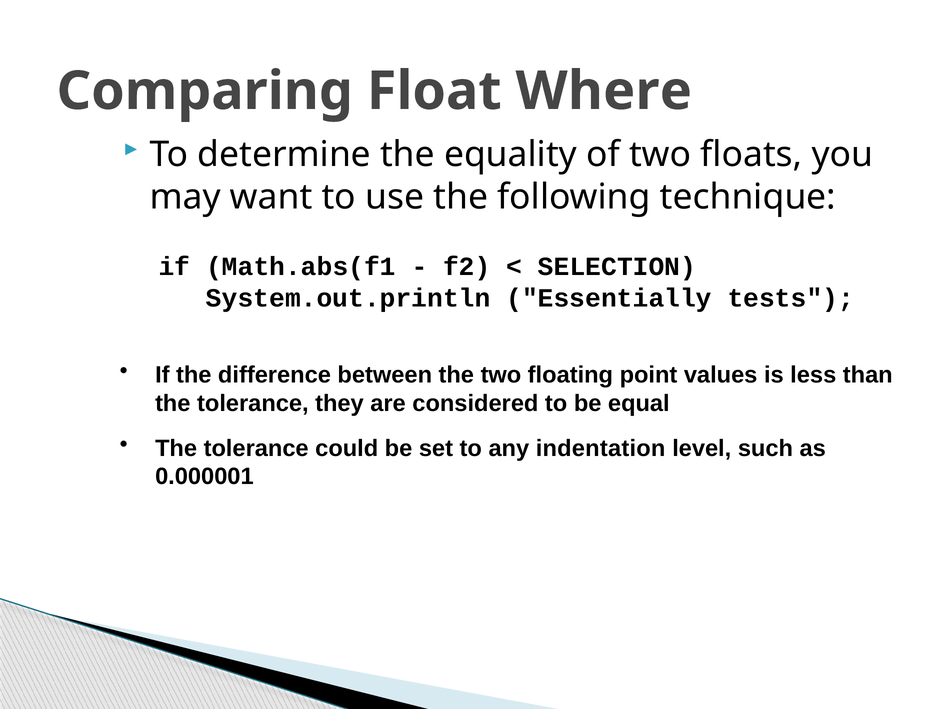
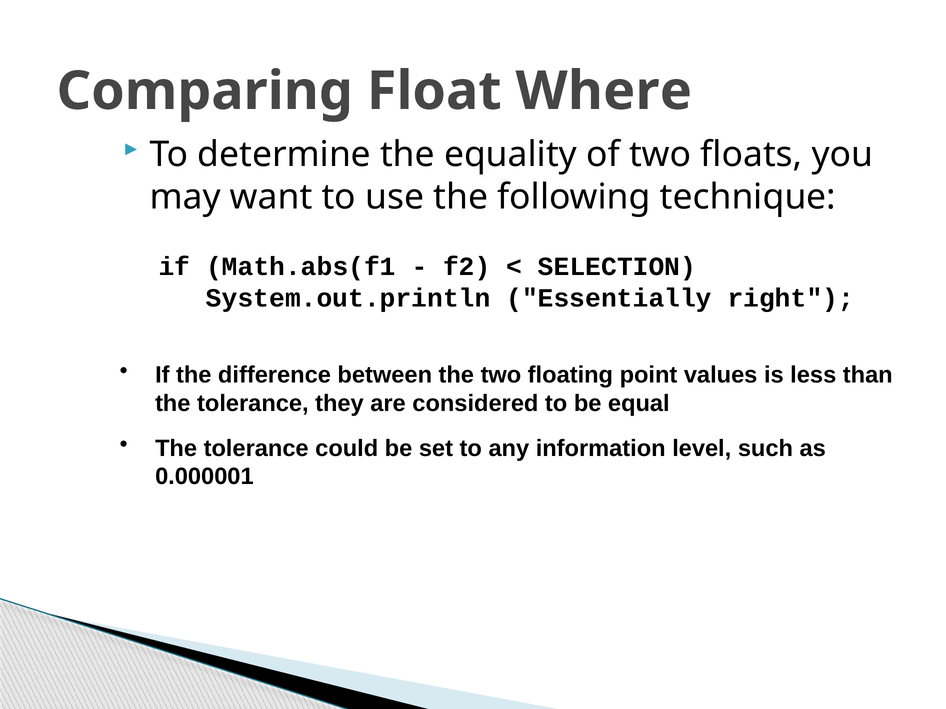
tests: tests -> right
indentation: indentation -> information
